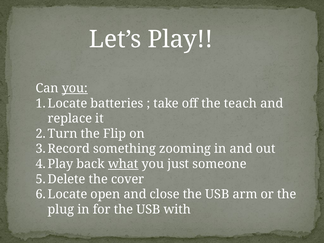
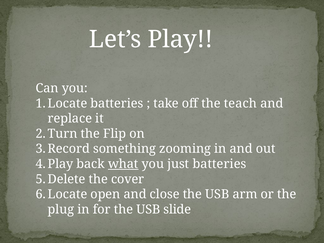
you at (75, 88) underline: present -> none
just someone: someone -> batteries
with: with -> slide
